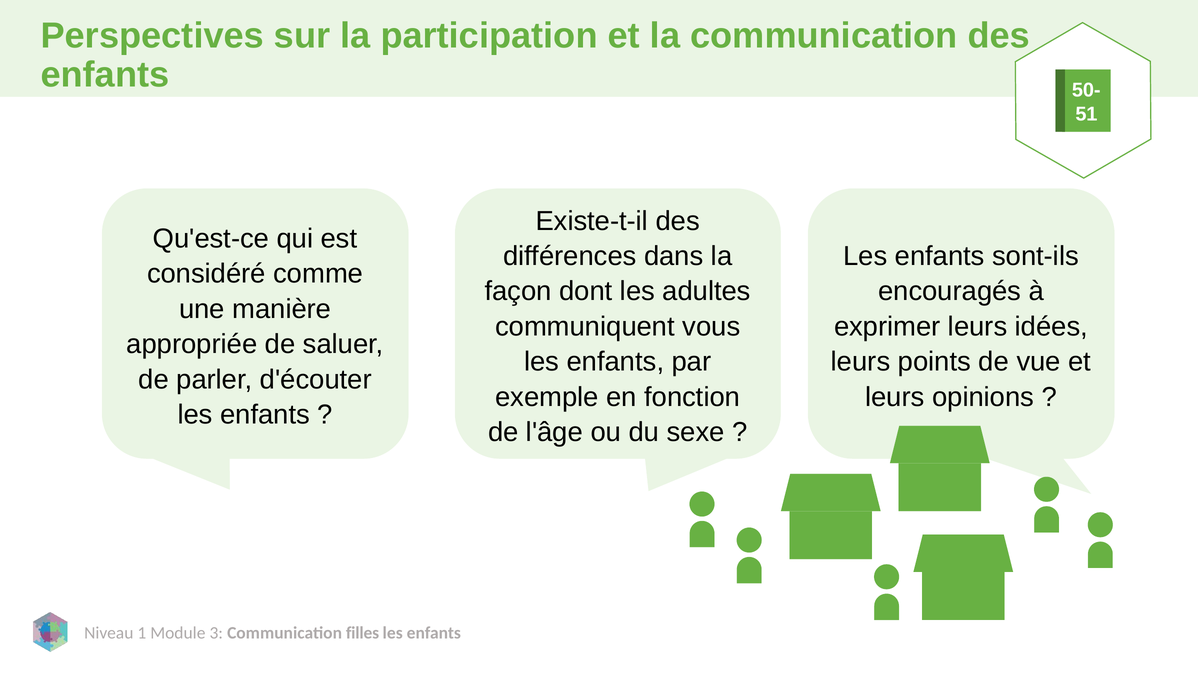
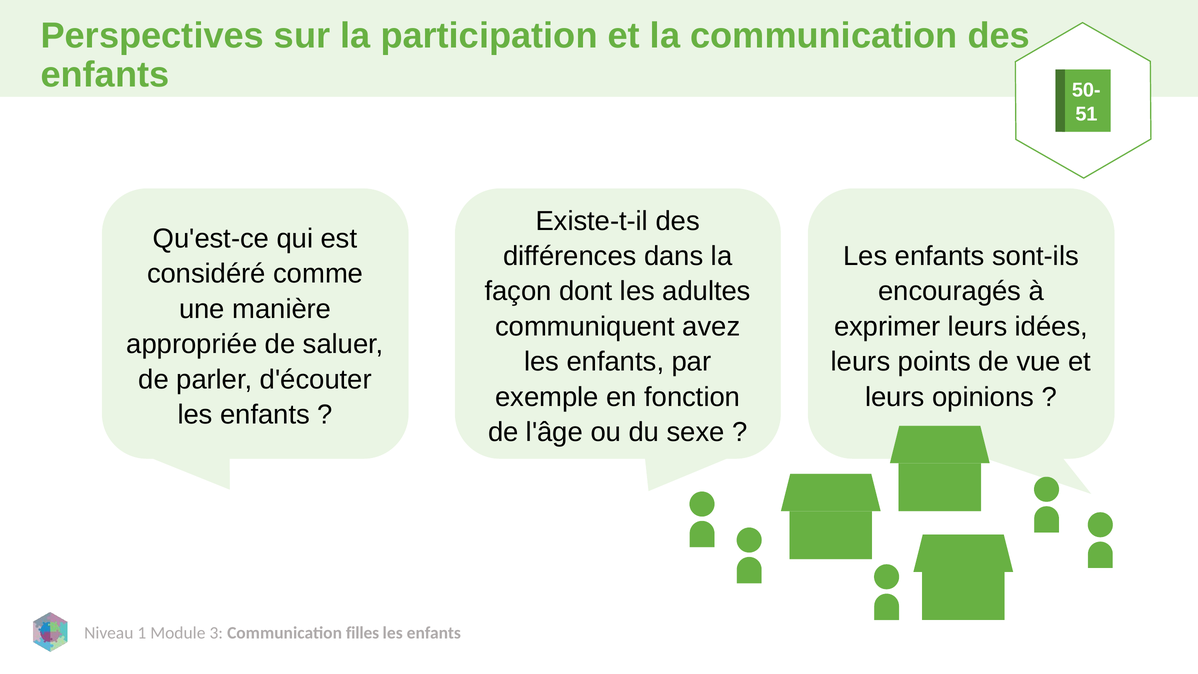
vous: vous -> avez
